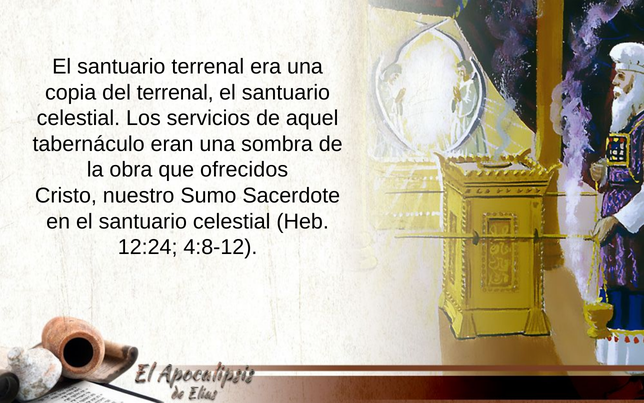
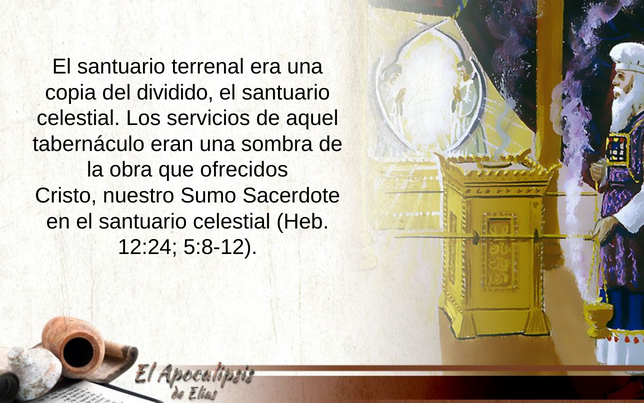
del terrenal: terrenal -> dividido
4:8-12: 4:8-12 -> 5:8-12
